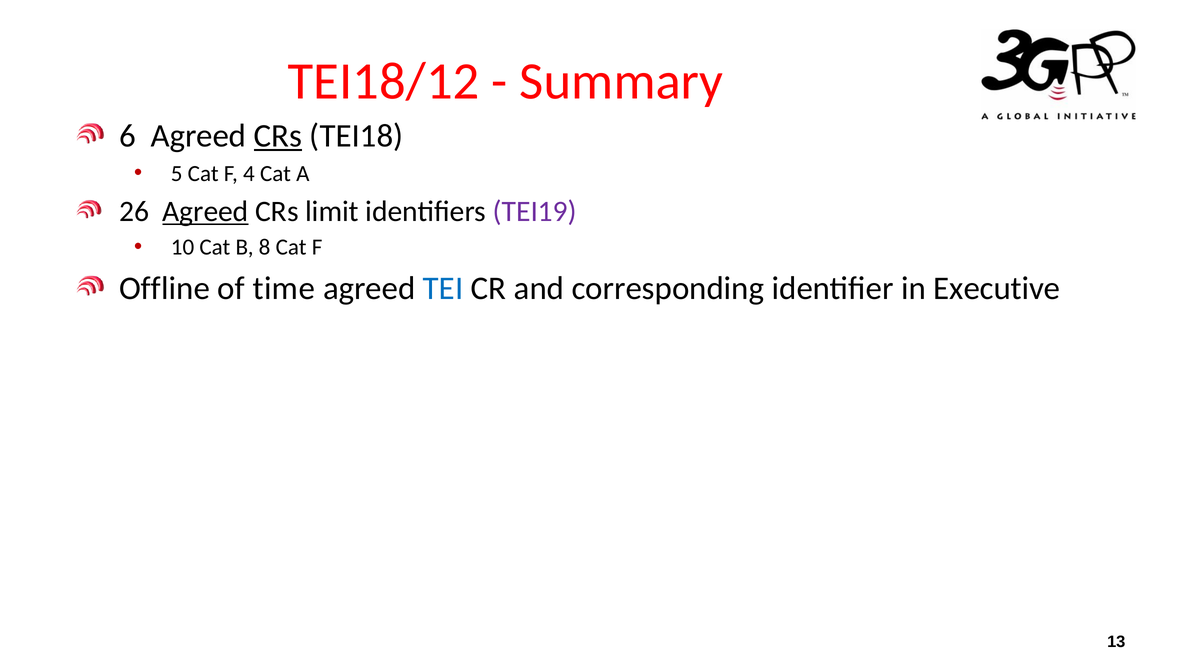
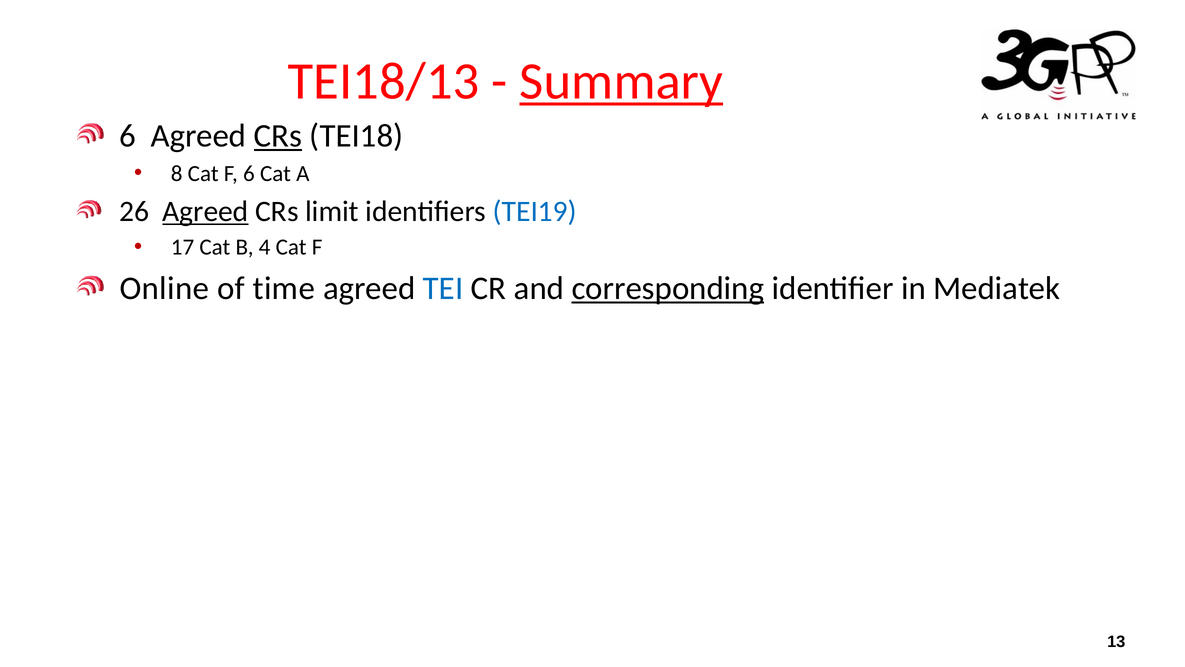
TEI18/12: TEI18/12 -> TEI18/13
Summary underline: none -> present
5: 5 -> 8
F 4: 4 -> 6
TEI19 colour: purple -> blue
10: 10 -> 17
8: 8 -> 4
Offline: Offline -> Online
corresponding underline: none -> present
Executive: Executive -> Mediatek
